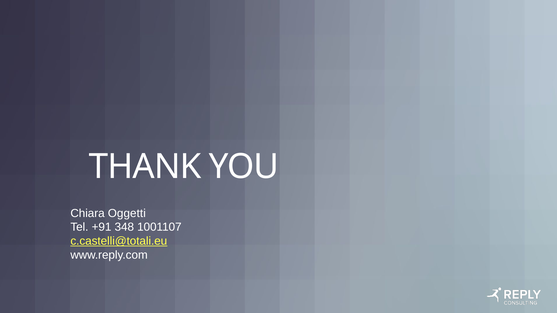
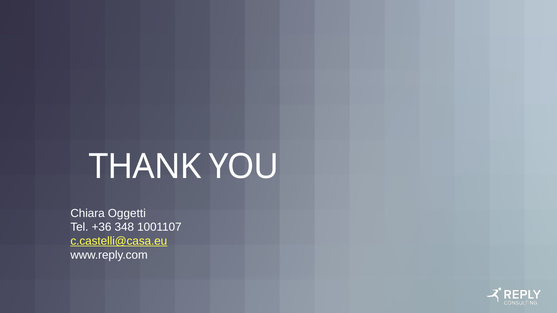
+91: +91 -> +36
c.castelli@totali.eu: c.castelli@totali.eu -> c.castelli@casa.eu
